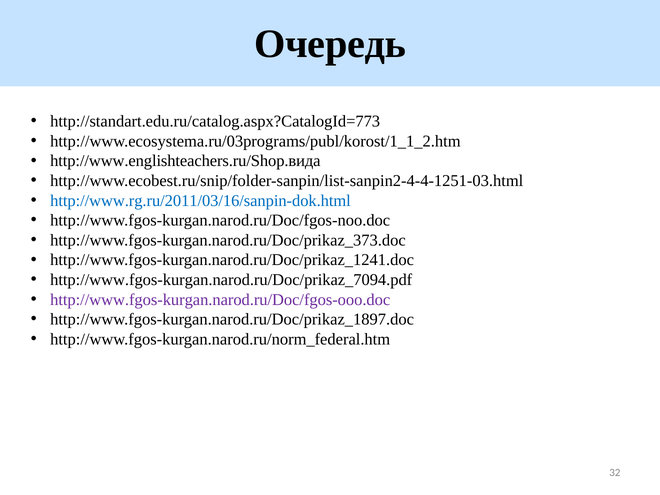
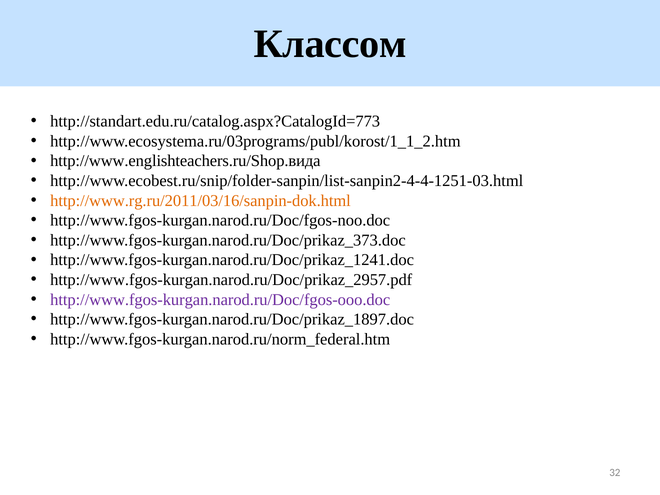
Очередь: Очередь -> Классом
http://www.rg.ru/2011/03/16/sanpin-dok.html colour: blue -> orange
http://www.fgos-kurgan.narod.ru/Doc/prikaz_7094.pdf: http://www.fgos-kurgan.narod.ru/Doc/prikaz_7094.pdf -> http://www.fgos-kurgan.narod.ru/Doc/prikaz_2957.pdf
